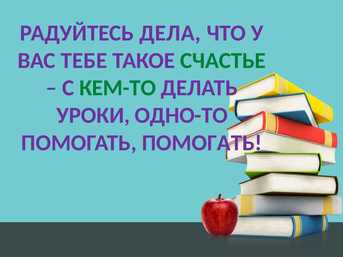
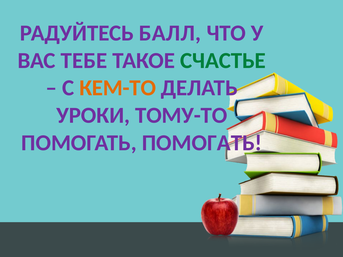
ДЕЛА: ДЕЛА -> БАЛЛ
КЕМ-ТО colour: green -> orange
ОДНО-ТО: ОДНО-ТО -> ТОМУ-ТО
